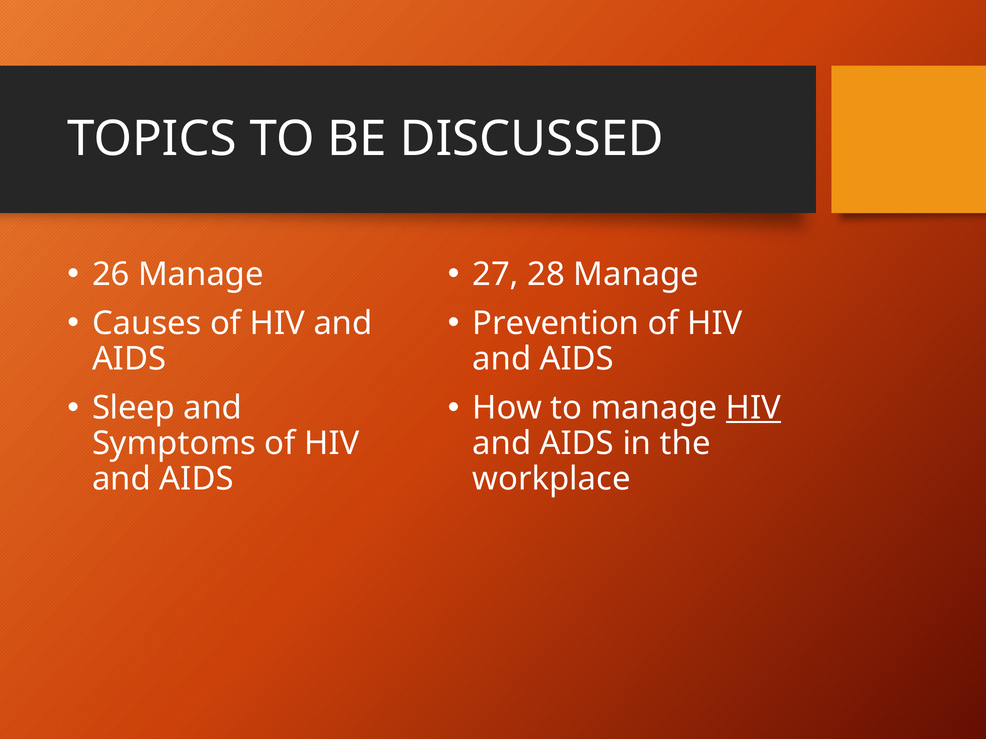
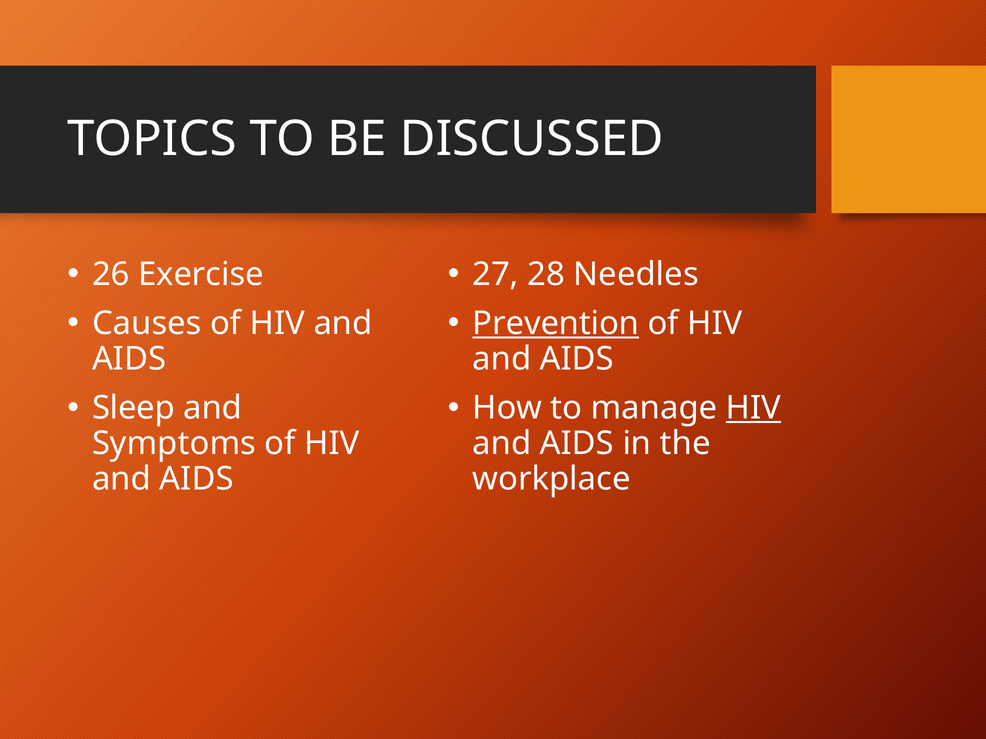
26 Manage: Manage -> Exercise
28 Manage: Manage -> Needles
Prevention underline: none -> present
